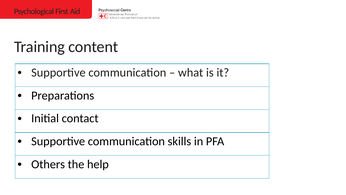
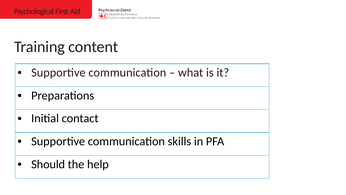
Others: Others -> Should
